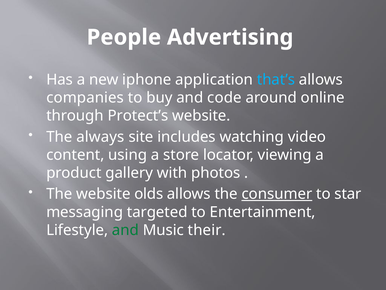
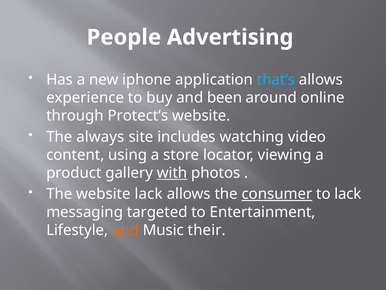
companies: companies -> experience
code: code -> been
with underline: none -> present
website olds: olds -> lack
to star: star -> lack
and at (125, 230) colour: green -> orange
